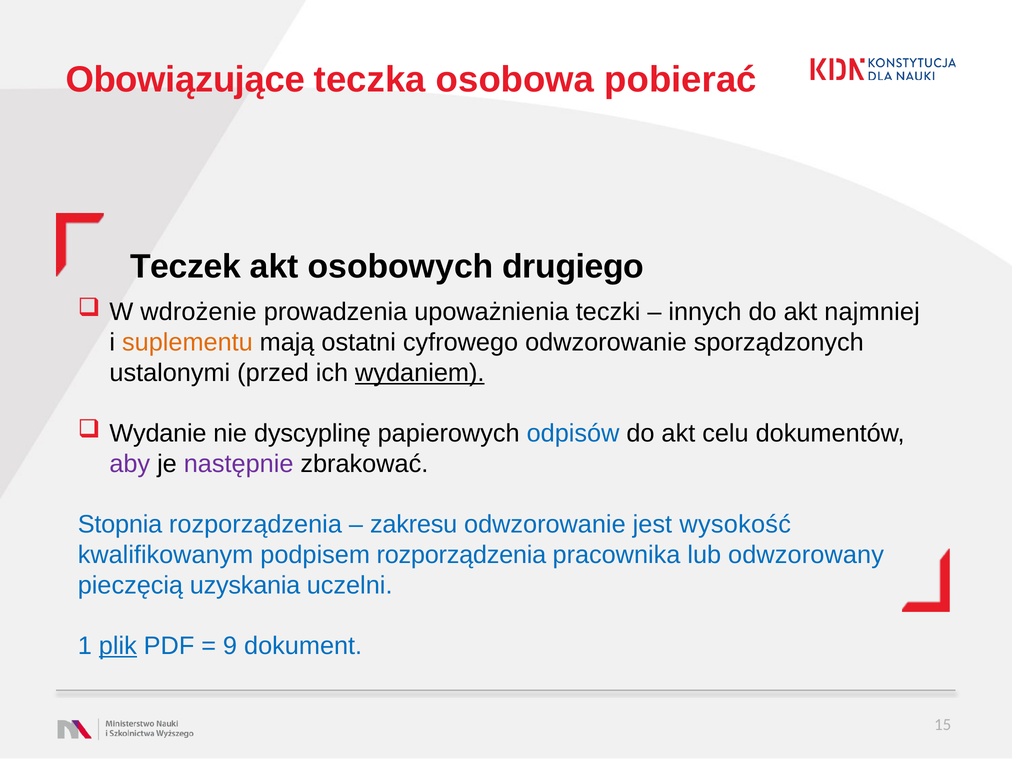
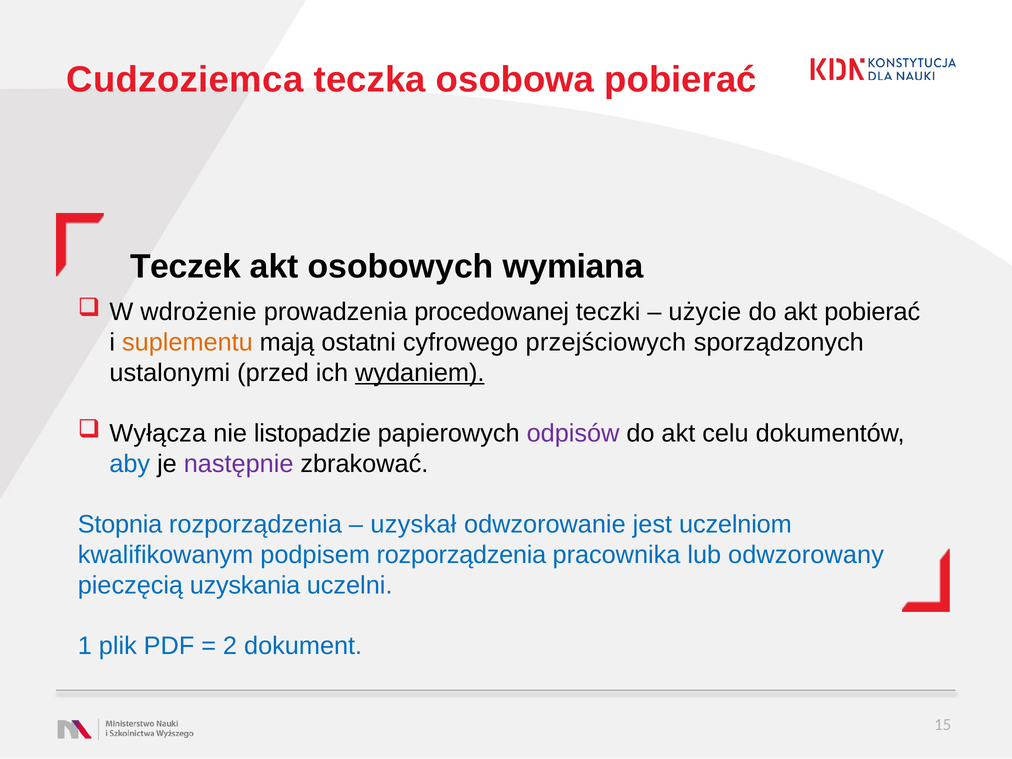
Obowiązujące: Obowiązujące -> Cudzoziemca
drugiego: drugiego -> wymiana
upoważnienia: upoważnienia -> procedowanej
innych: innych -> użycie
akt najmniej: najmniej -> pobierać
cyfrowego odwzorowanie: odwzorowanie -> przejściowych
Wydanie: Wydanie -> Wyłącza
dyscyplinę: dyscyplinę -> listopadzie
odpisów colour: blue -> purple
aby colour: purple -> blue
zakresu: zakresu -> uzyskał
wysokość: wysokość -> uczelniom
plik underline: present -> none
9: 9 -> 2
